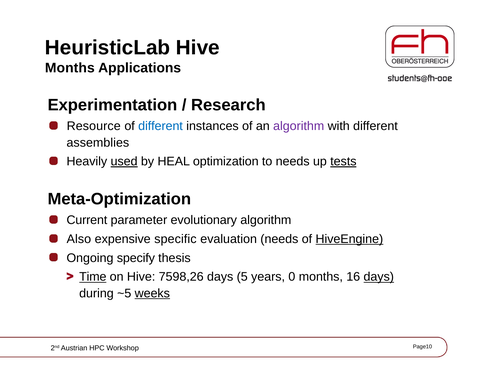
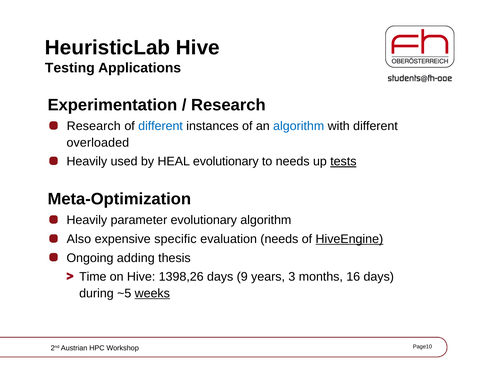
Months at (70, 68): Months -> Testing
Resource at (94, 126): Resource -> Research
algorithm at (299, 126) colour: purple -> blue
assemblies: assemblies -> overloaded
used underline: present -> none
HEAL optimization: optimization -> evolutionary
Current at (87, 220): Current -> Heavily
specify: specify -> adding
Time underline: present -> none
7598,26: 7598,26 -> 1398,26
5: 5 -> 9
0: 0 -> 3
days at (379, 277) underline: present -> none
